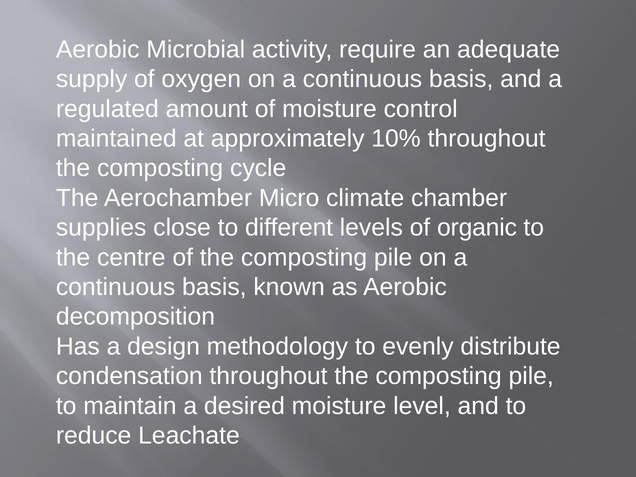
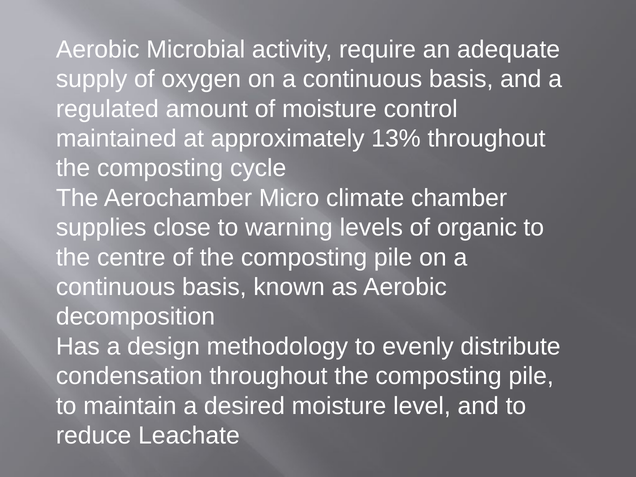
10%: 10% -> 13%
different: different -> warning
